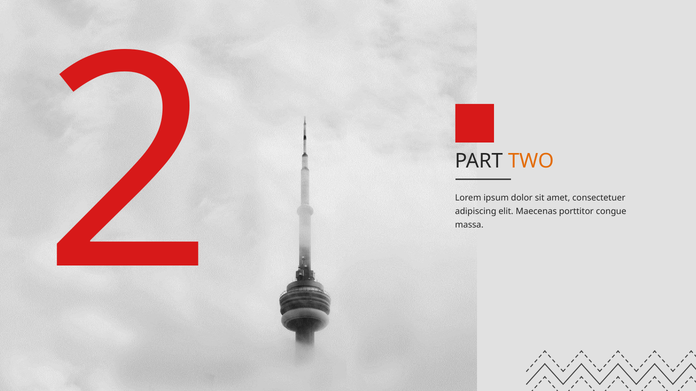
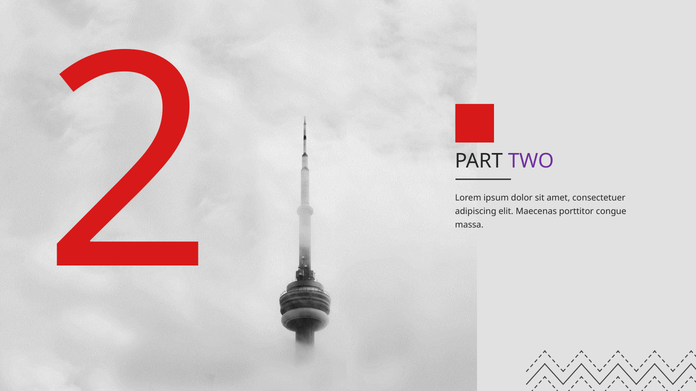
TWO colour: orange -> purple
